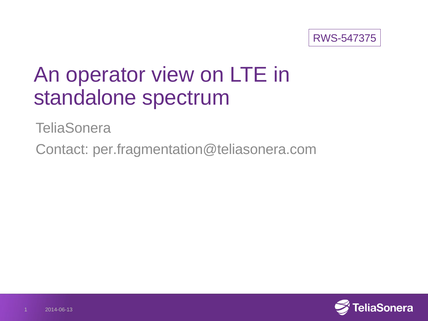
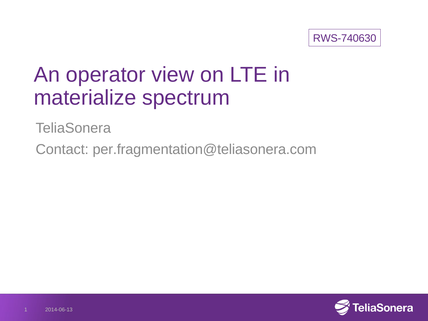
RWS-547375: RWS-547375 -> RWS-740630
standalone: standalone -> materialize
